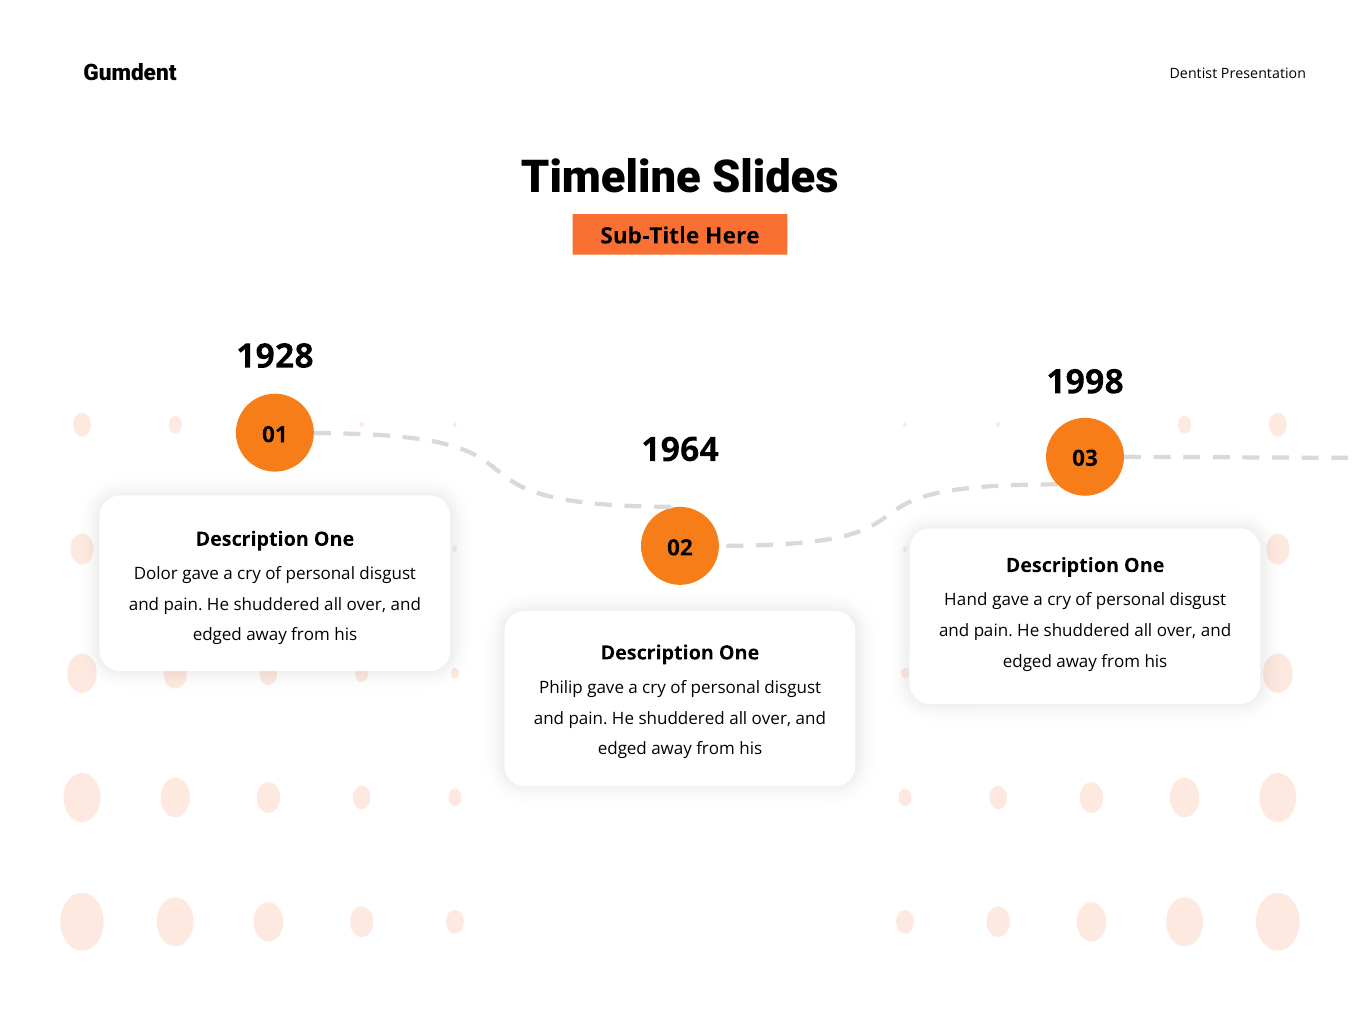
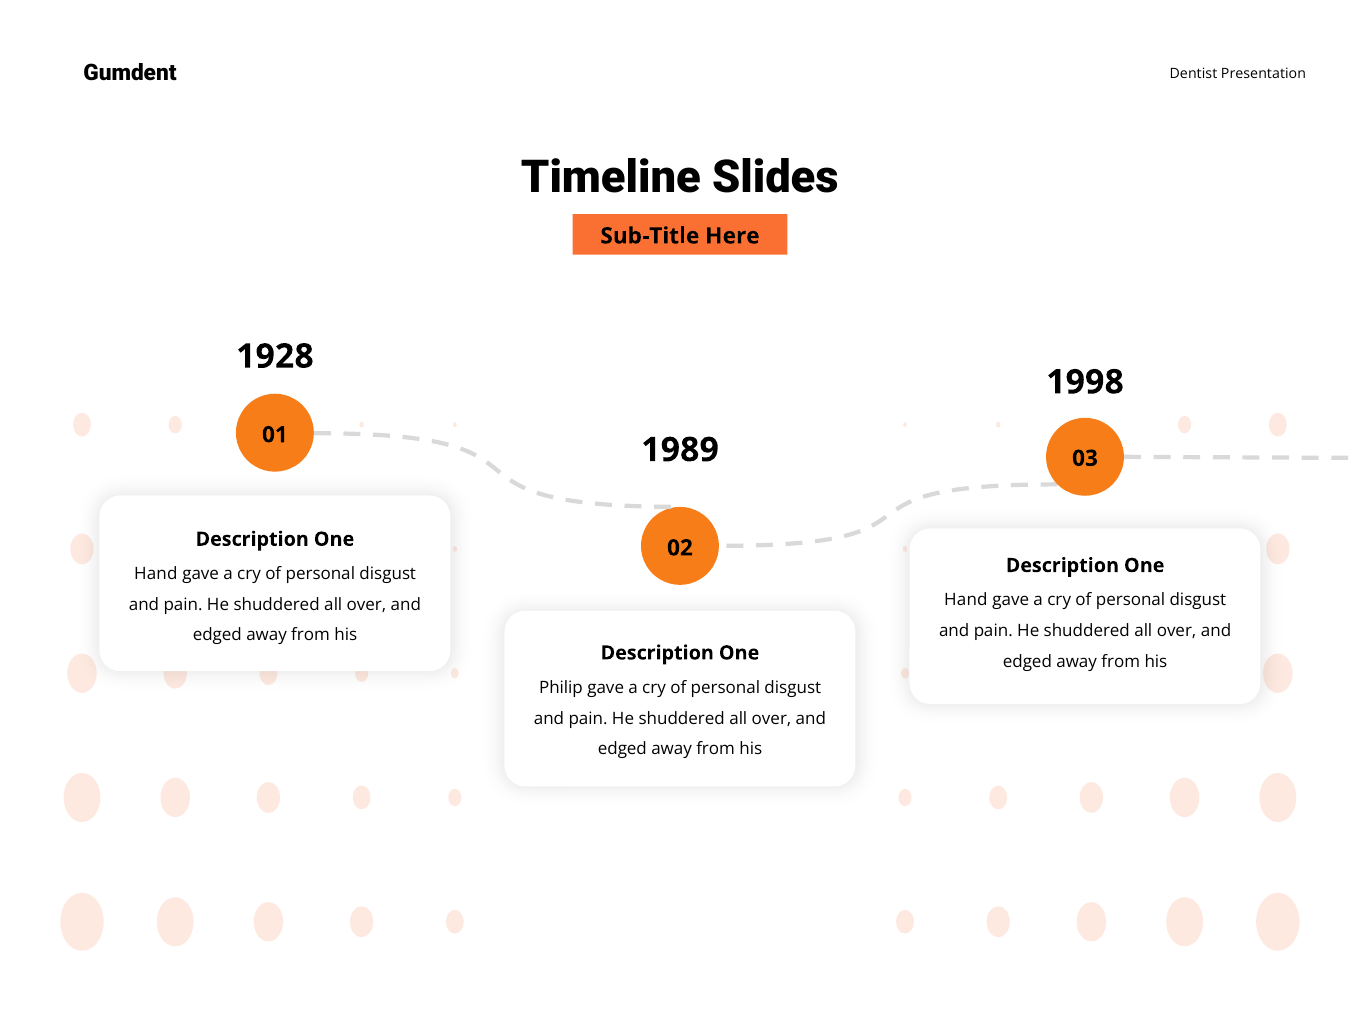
1964: 1964 -> 1989
Dolor at (156, 574): Dolor -> Hand
